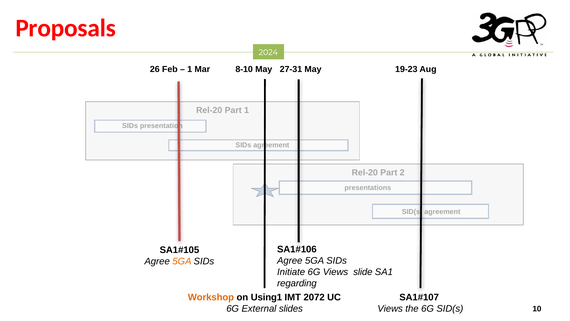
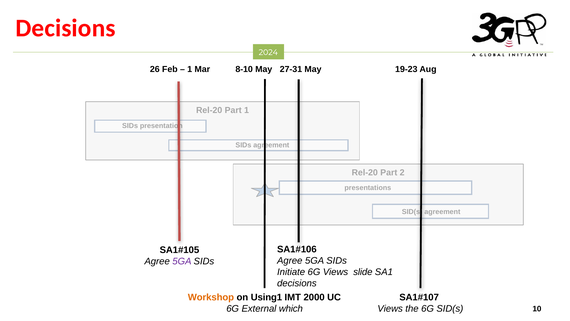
Proposals at (66, 28): Proposals -> Decisions
5GA at (182, 261) colour: orange -> purple
regarding at (297, 283): regarding -> decisions
2072: 2072 -> 2000
slides: slides -> which
